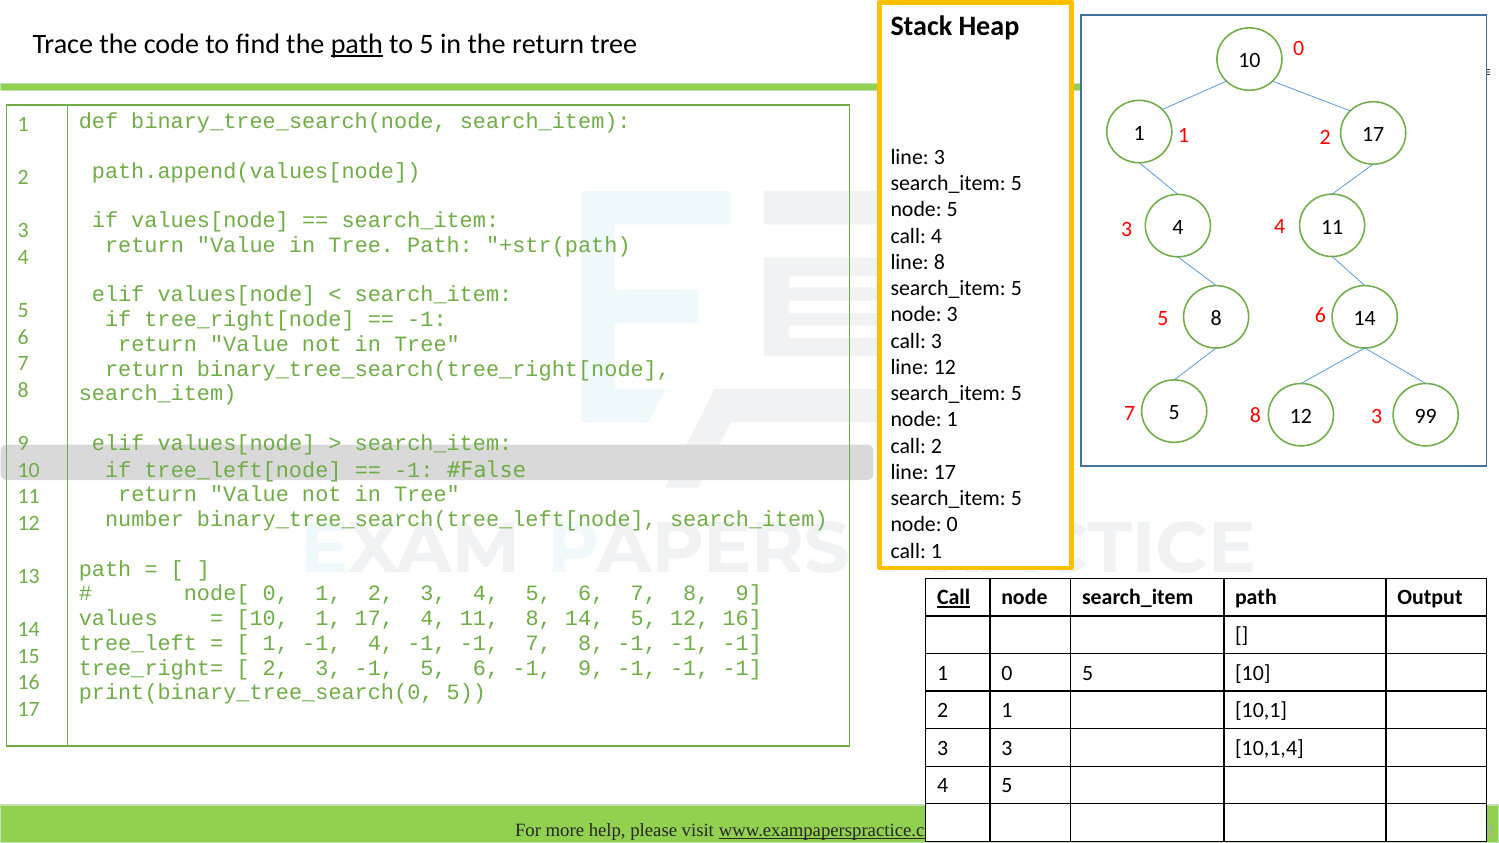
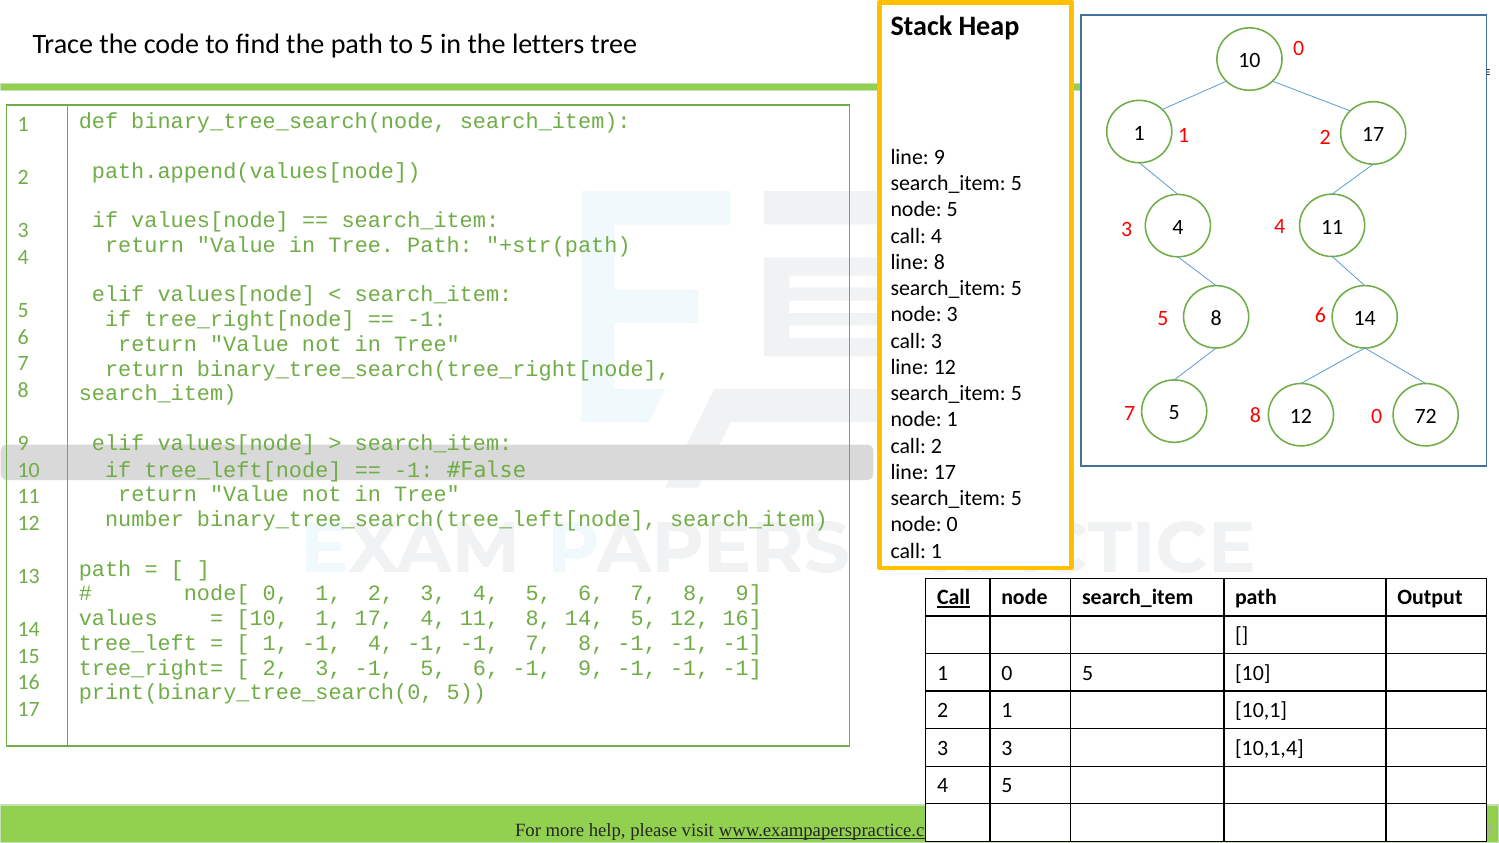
path at (357, 44) underline: present -> none
the return: return -> letters
line 3: 3 -> 9
99: 99 -> 72
8 3: 3 -> 0
